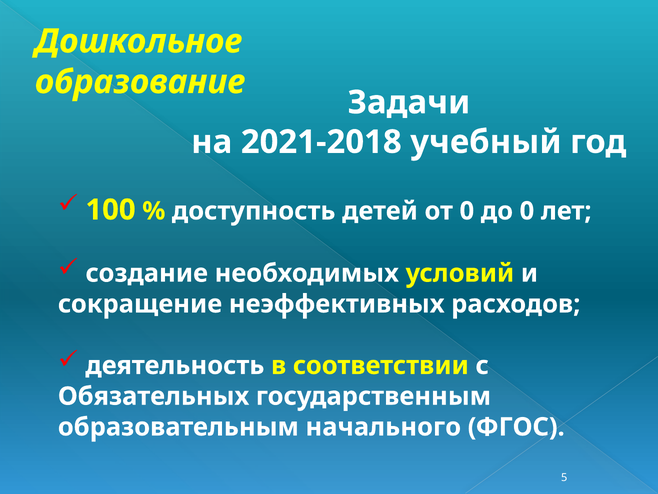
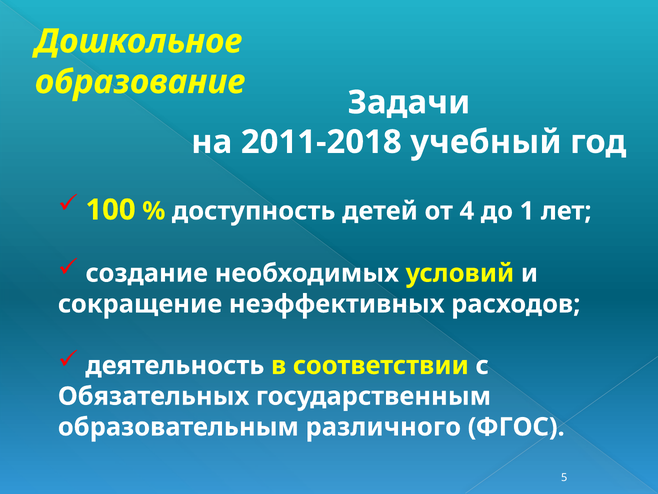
2021-2018: 2021-2018 -> 2011-2018
от 0: 0 -> 4
до 0: 0 -> 1
начального: начального -> различного
